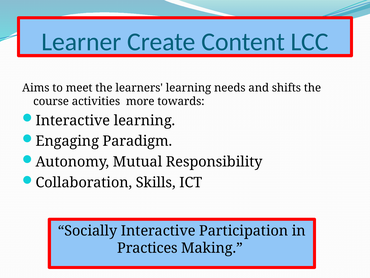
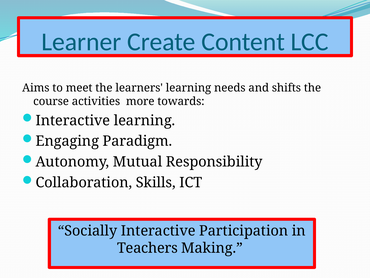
Practices: Practices -> Teachers
